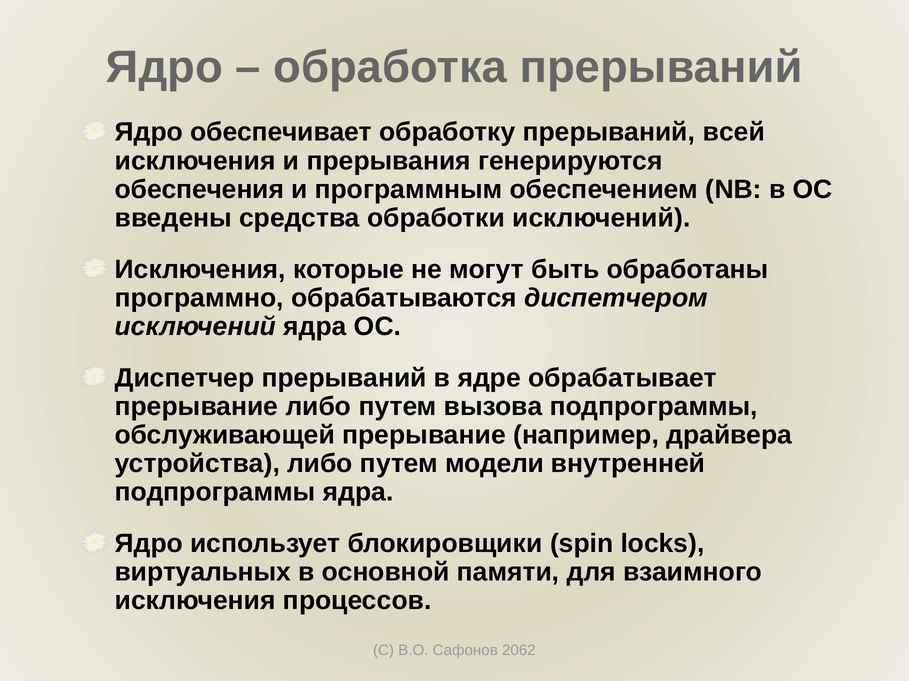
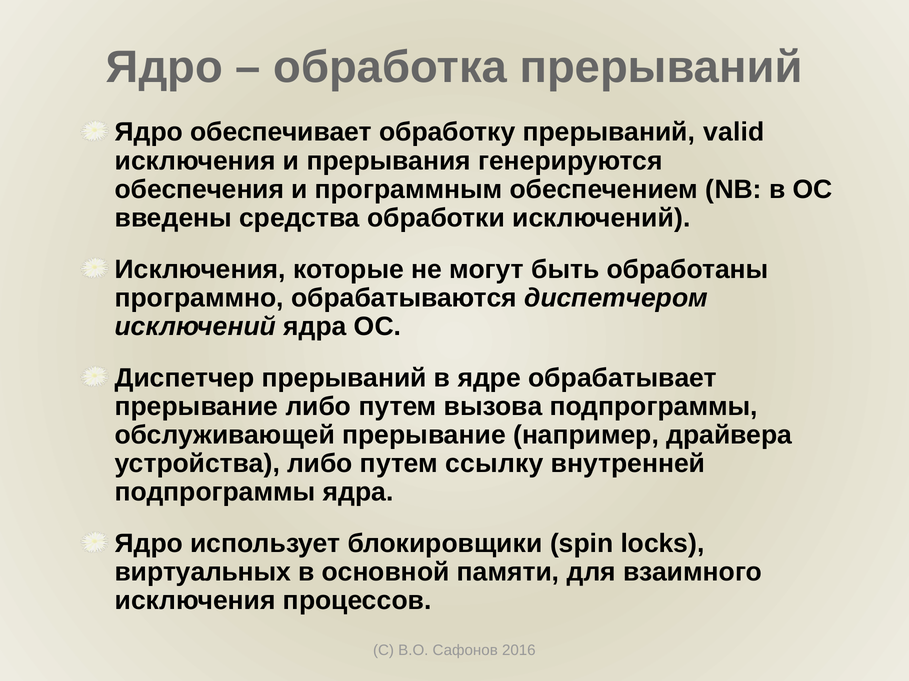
всей: всей -> valid
модели: модели -> ссылку
2062: 2062 -> 2016
